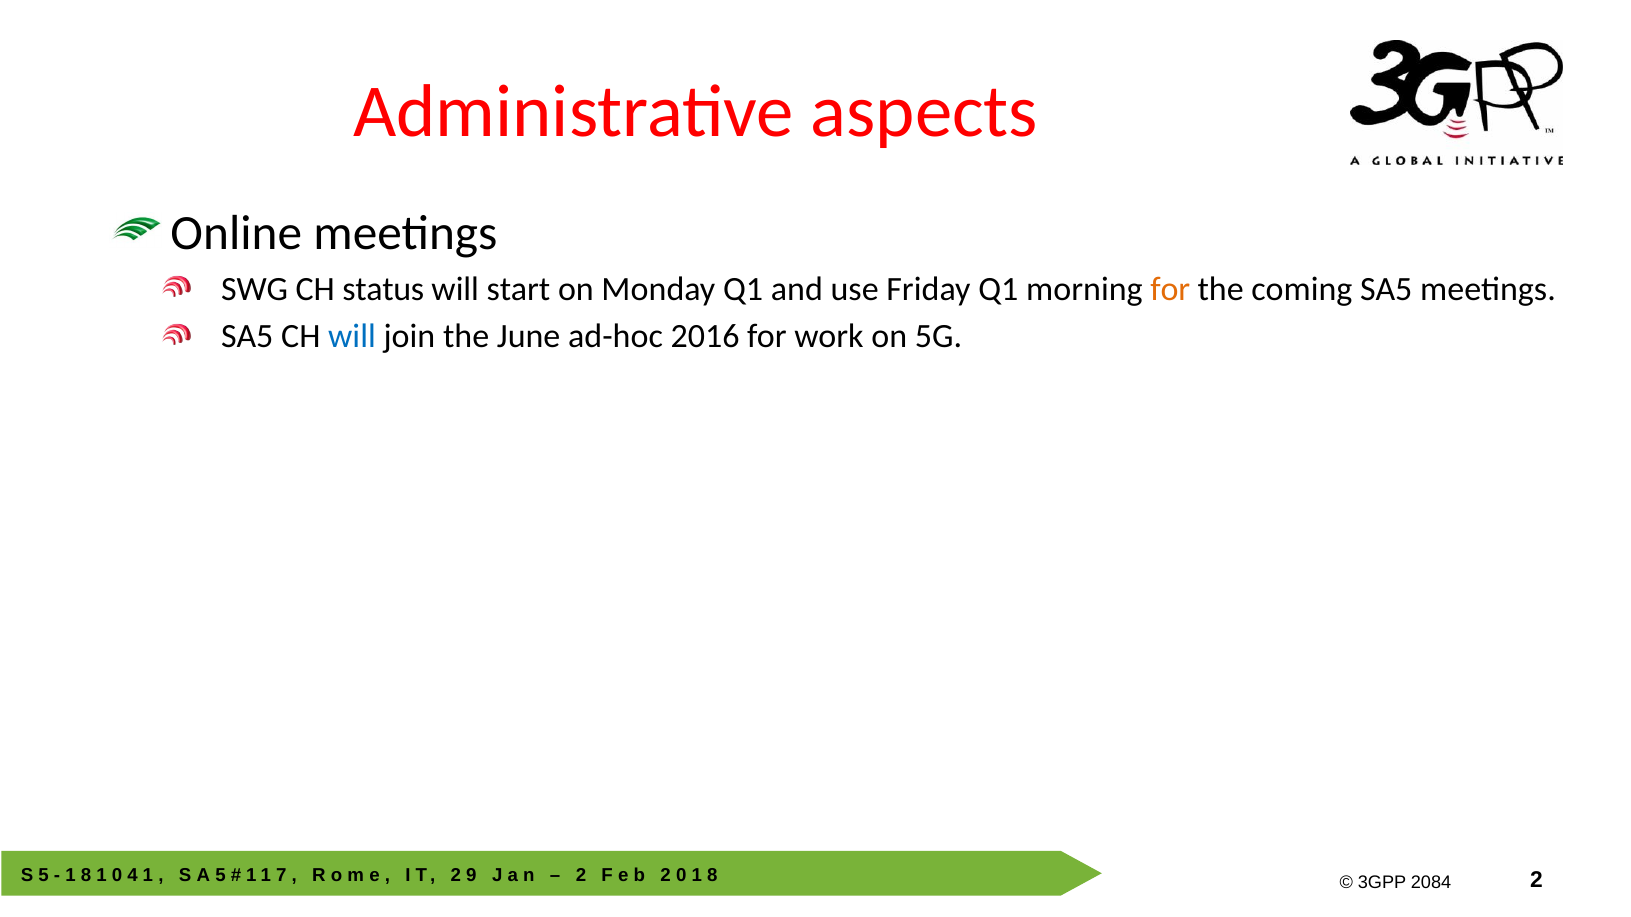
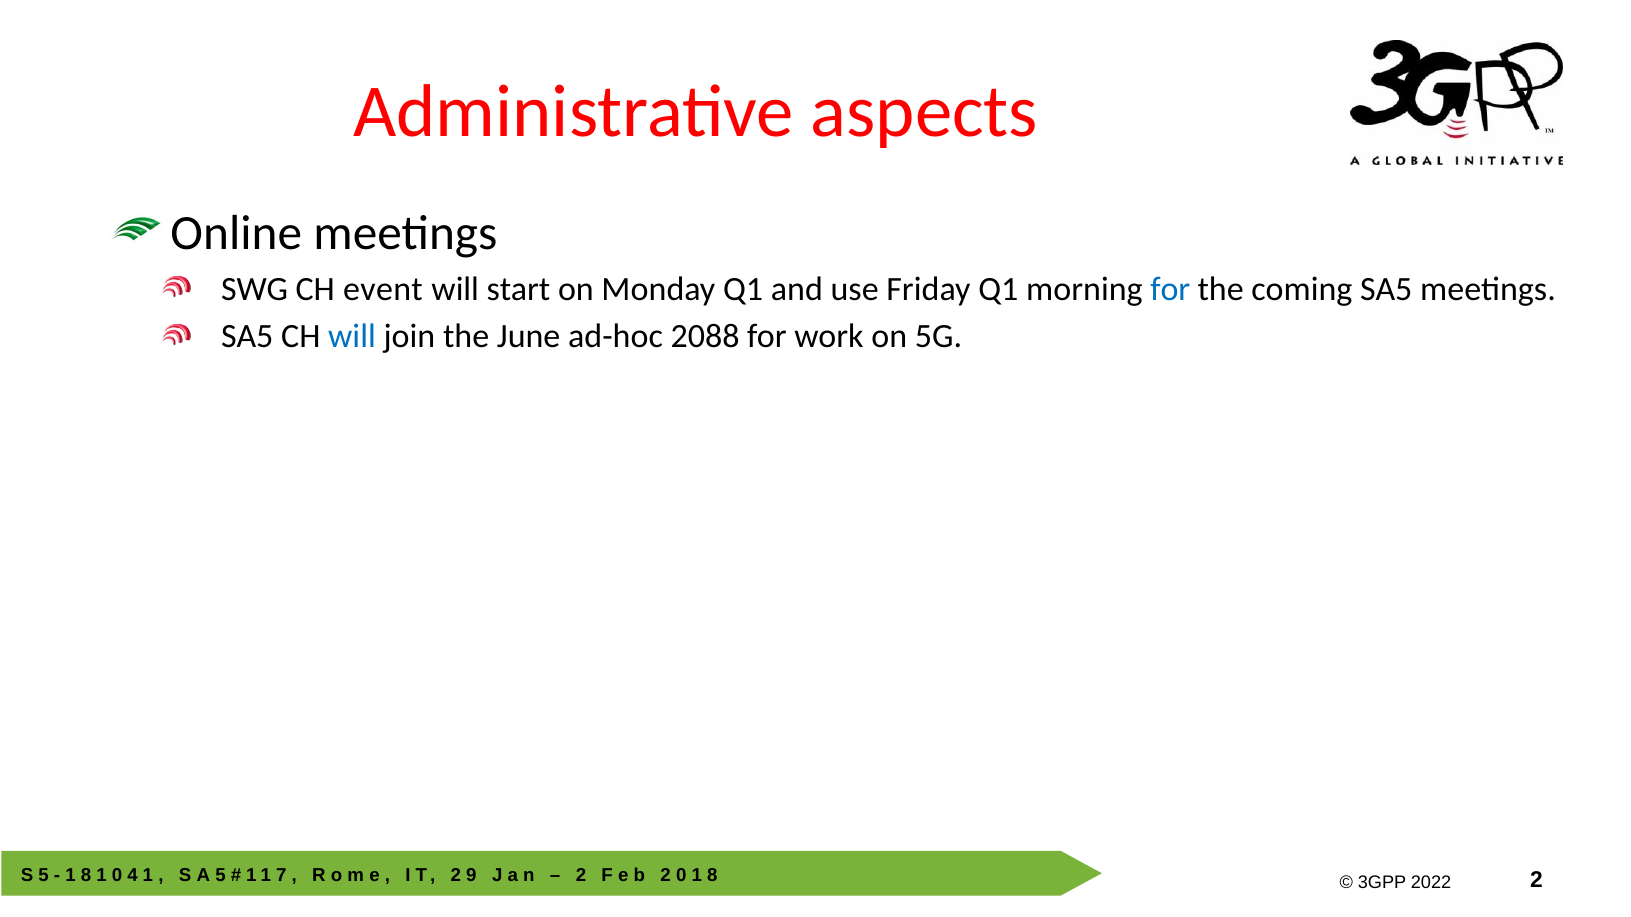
status: status -> event
for at (1170, 289) colour: orange -> blue
2016: 2016 -> 2088
2084: 2084 -> 2022
